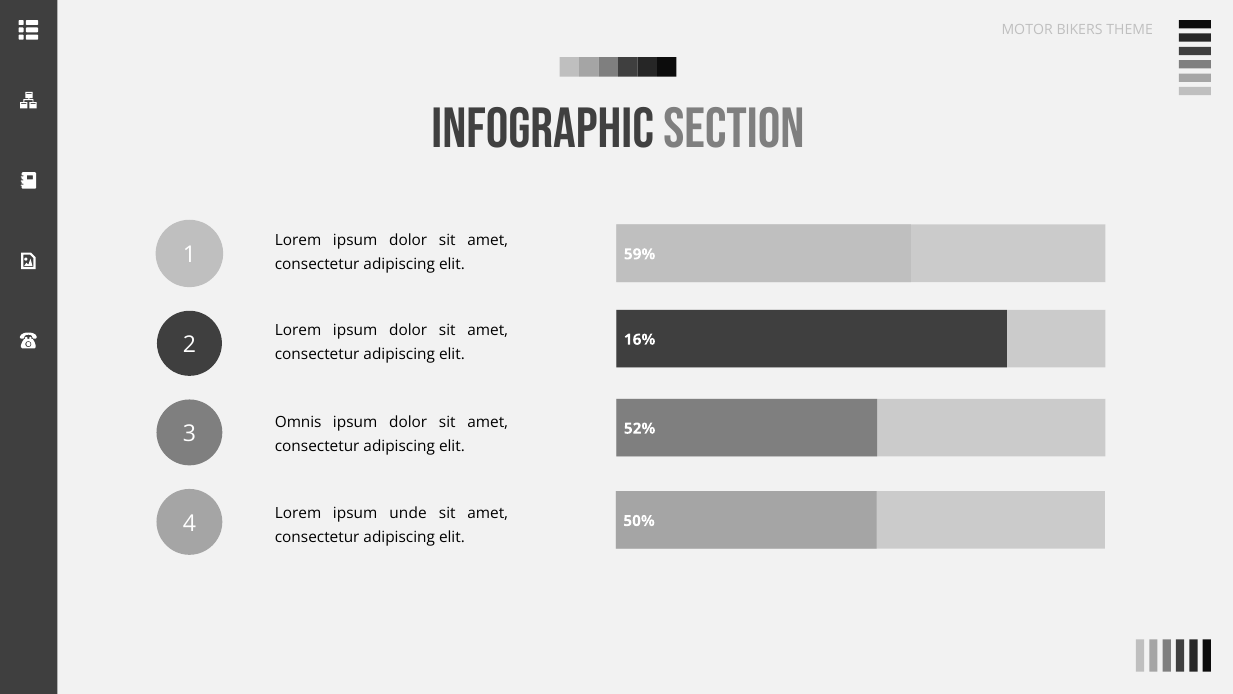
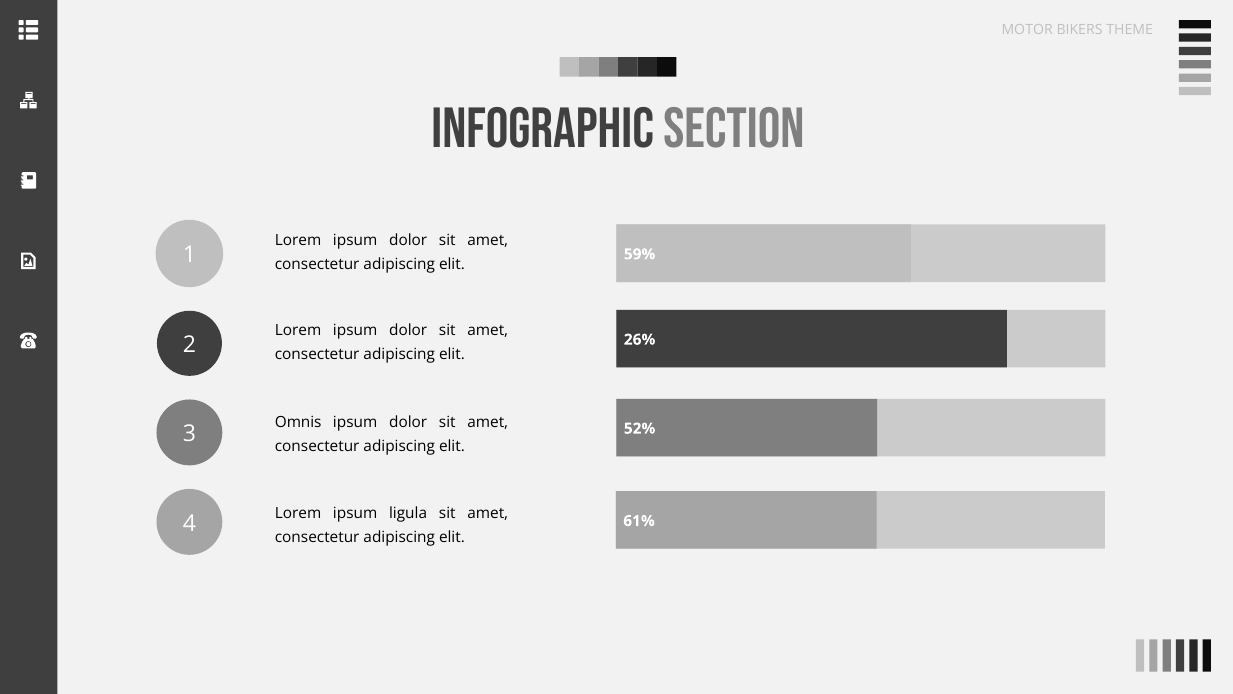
16%: 16% -> 26%
unde: unde -> ligula
50%: 50% -> 61%
